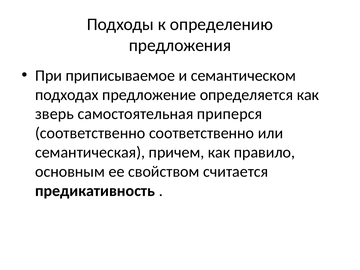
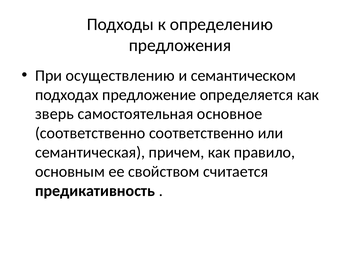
приписываемое: приписываемое -> осуществлению
приперся: приперся -> основное
